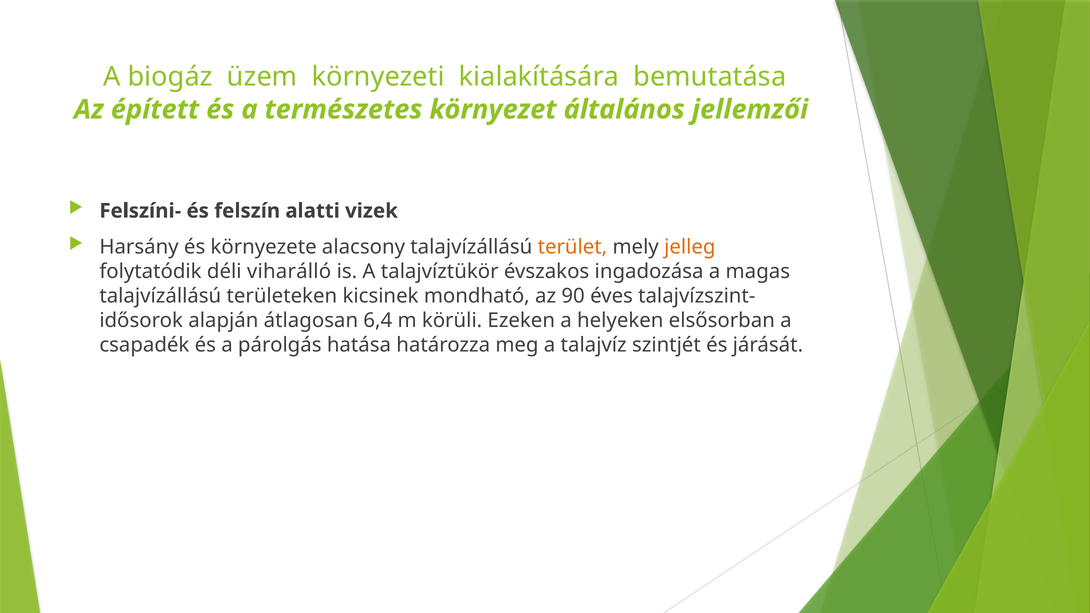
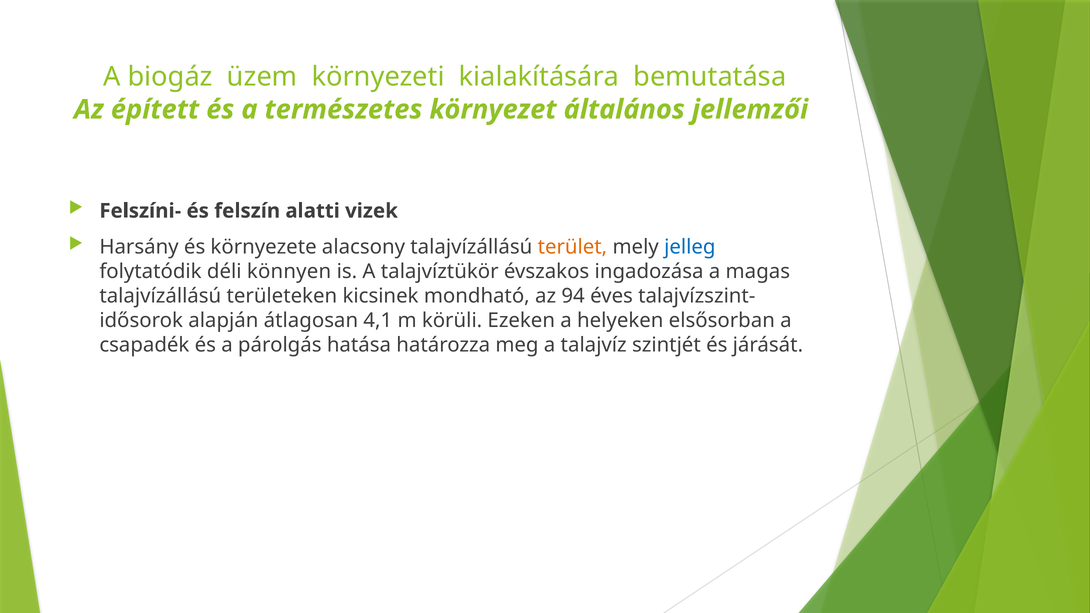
jelleg colour: orange -> blue
viharálló: viharálló -> könnyen
90: 90 -> 94
6,4: 6,4 -> 4,1
